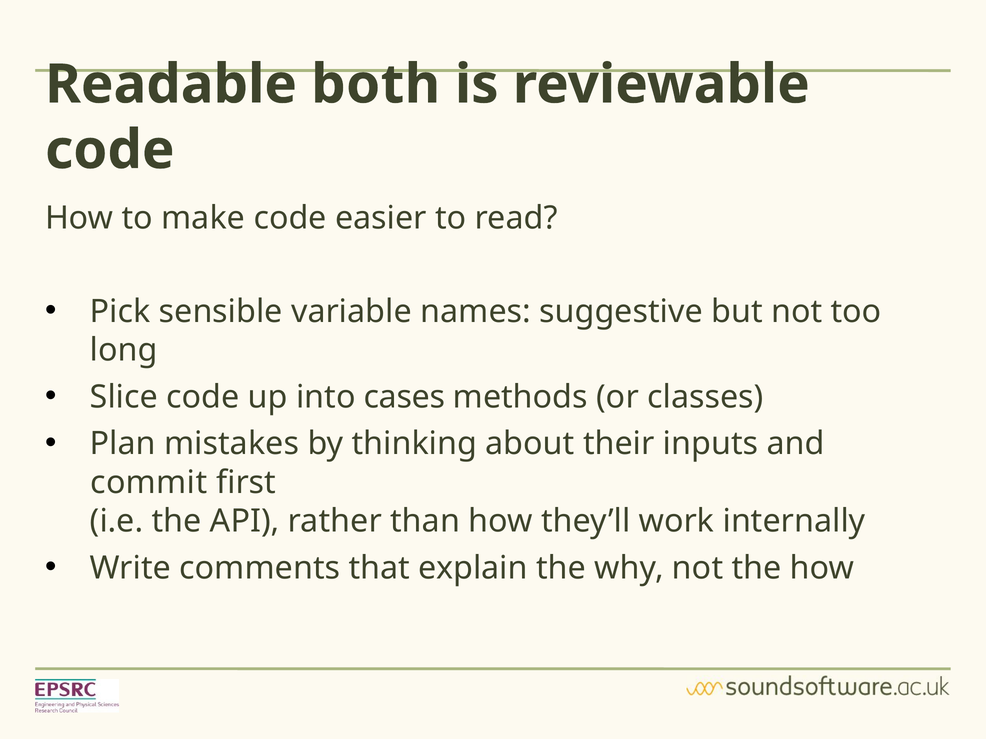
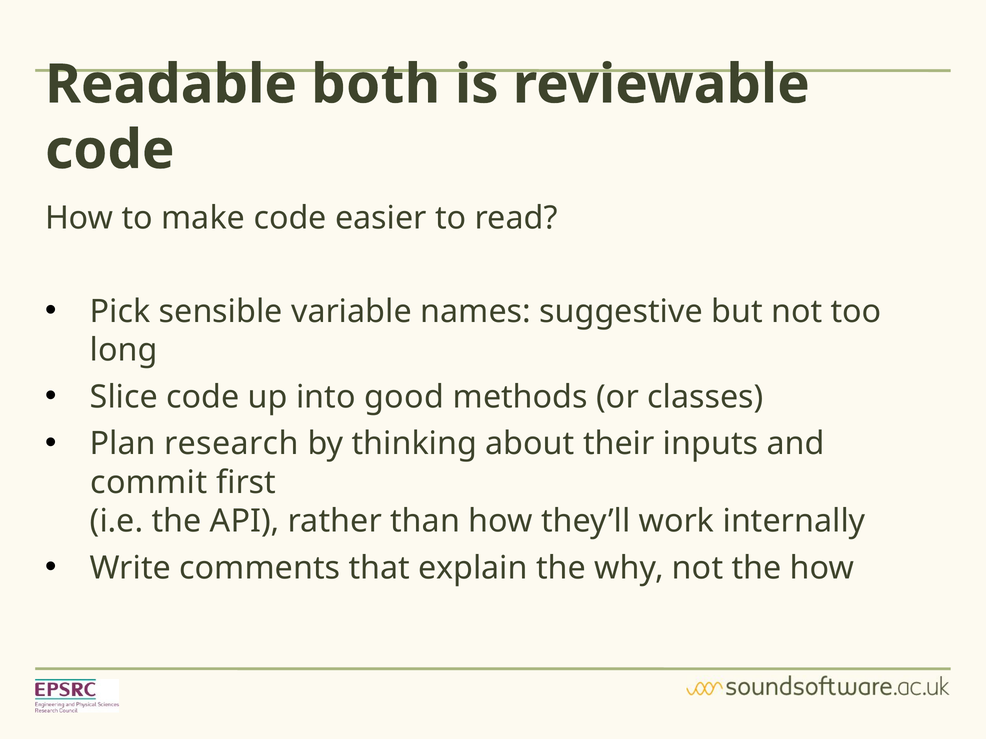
cases: cases -> good
mistakes: mistakes -> research
